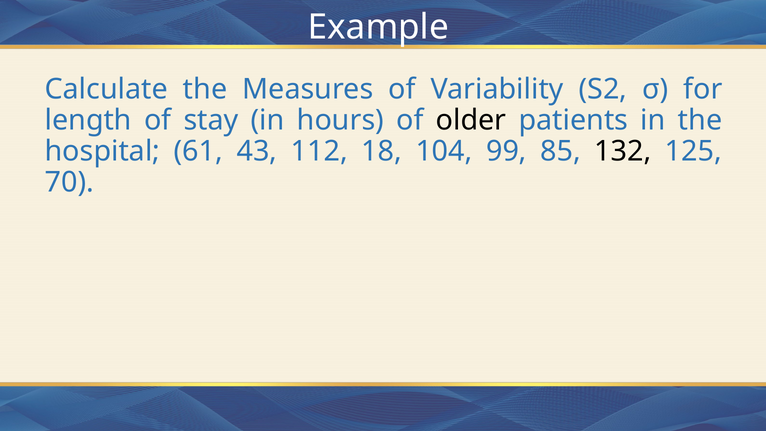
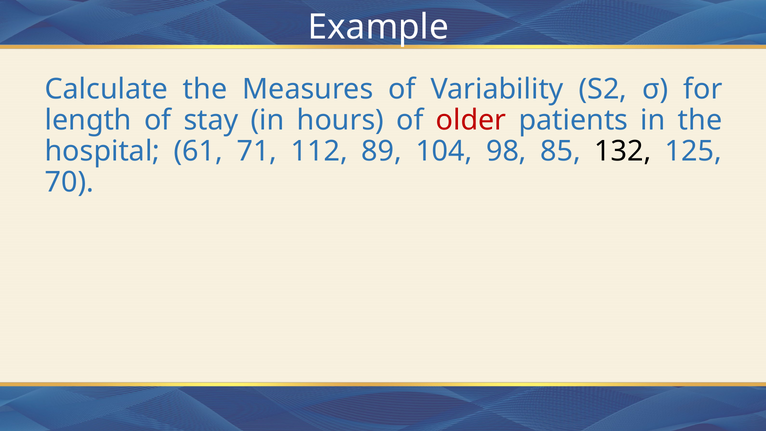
older colour: black -> red
43: 43 -> 71
18: 18 -> 89
99: 99 -> 98
